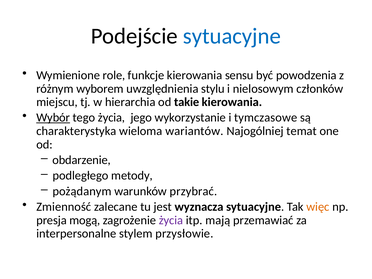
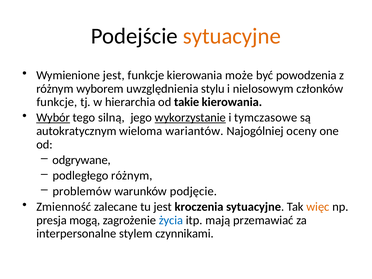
sytuacyjne at (232, 36) colour: blue -> orange
Wymienione role: role -> jest
sensu: sensu -> może
miejscu at (57, 102): miejscu -> funkcje
tego życia: życia -> silną
wykorzystanie underline: none -> present
charakterystyka: charakterystyka -> autokratycznym
temat: temat -> oceny
obdarzenie: obdarzenie -> odgrywane
podległego metody: metody -> różnym
pożądanym: pożądanym -> problemów
przybrać: przybrać -> podjęcie
wyznacza: wyznacza -> kroczenia
życia at (171, 220) colour: purple -> blue
przysłowie: przysłowie -> czynnikami
